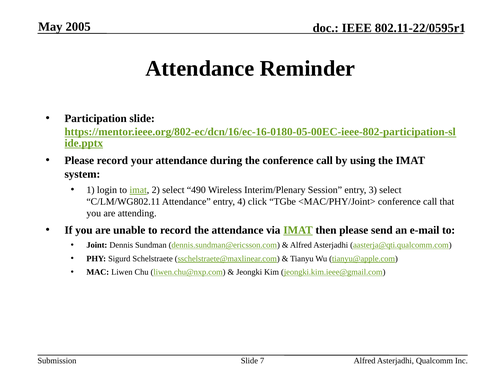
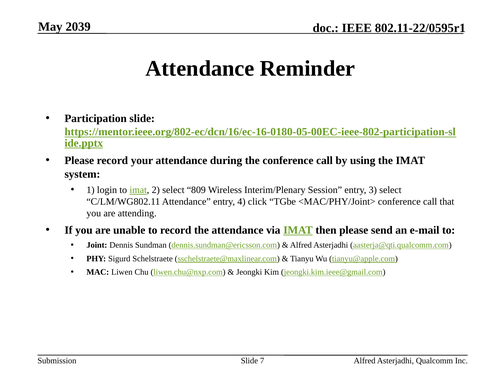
2005: 2005 -> 2039
490: 490 -> 809
